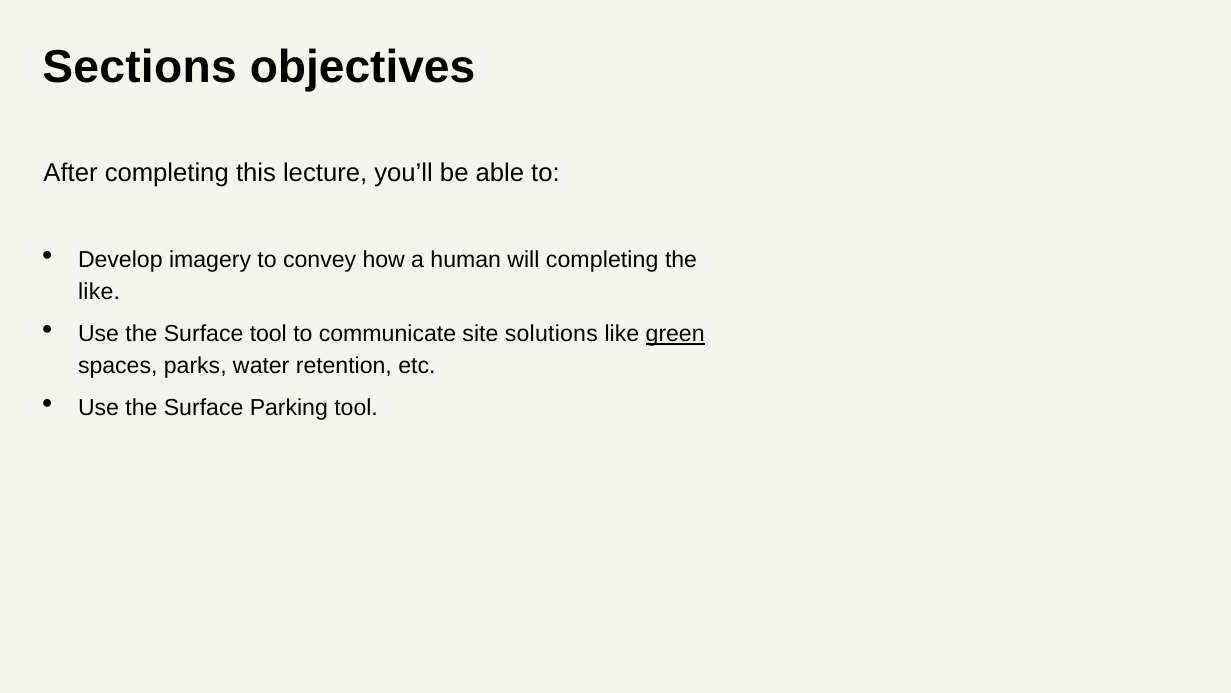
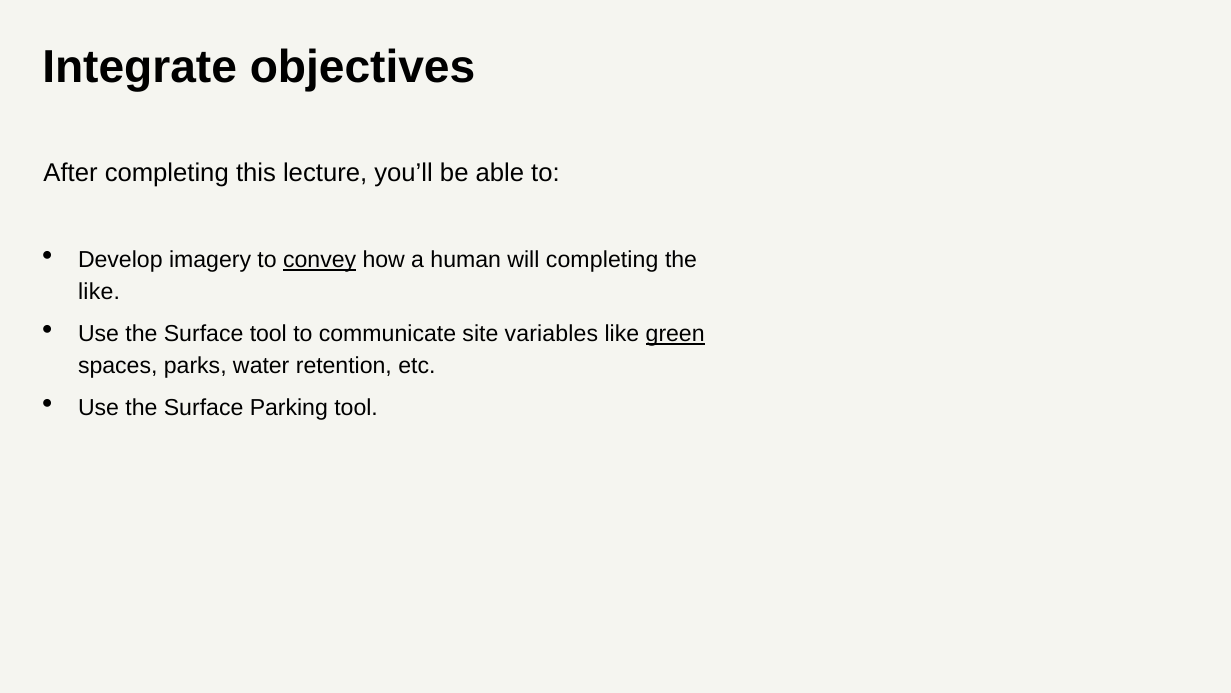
Sections: Sections -> Integrate
convey underline: none -> present
solutions: solutions -> variables
